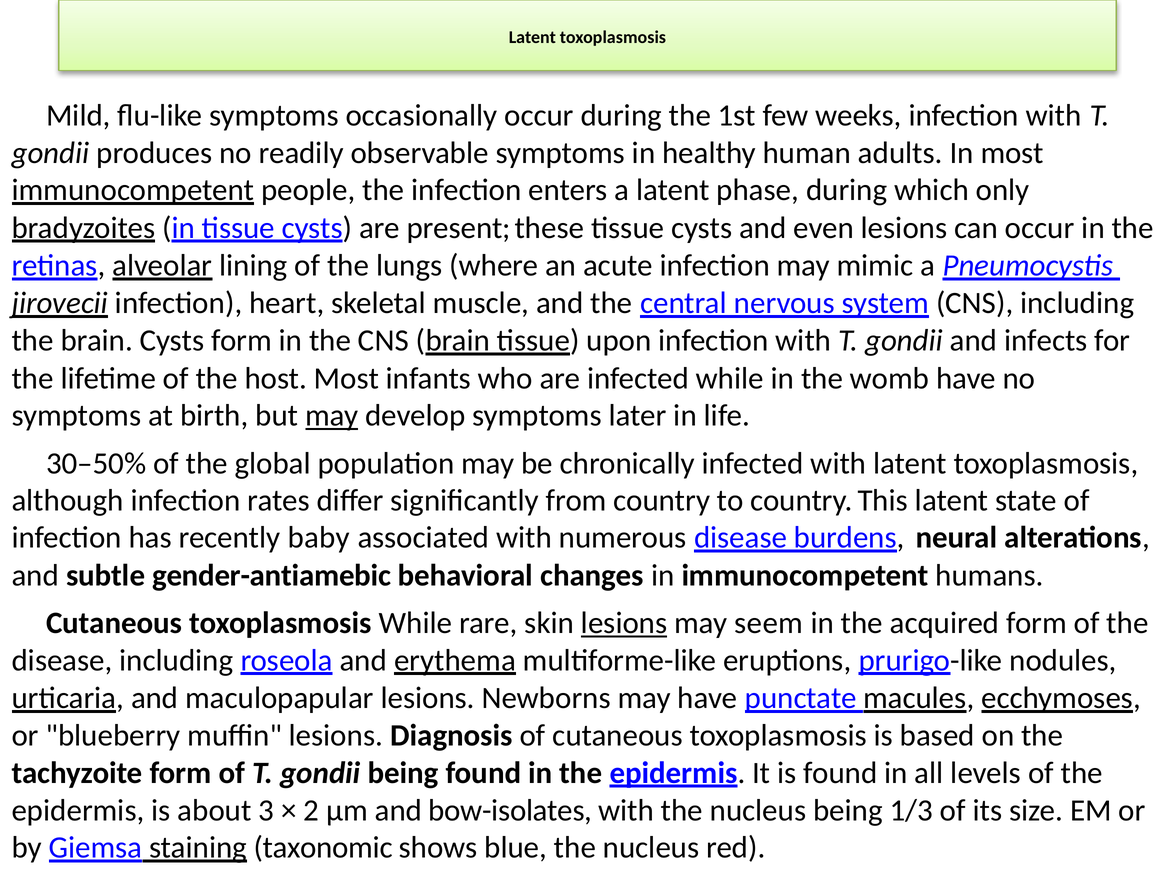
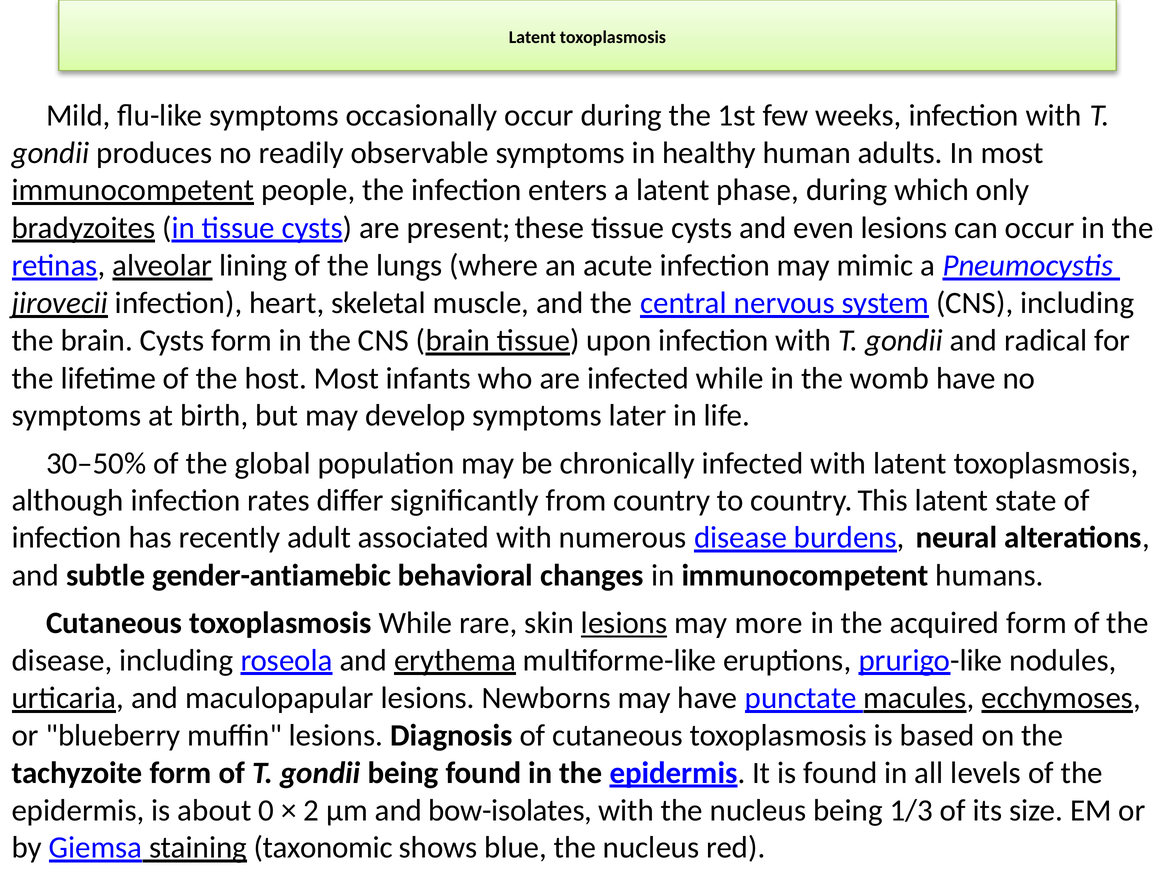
infects: infects -> radical
may at (332, 415) underline: present -> none
baby: baby -> adult
seem: seem -> more
3: 3 -> 0
